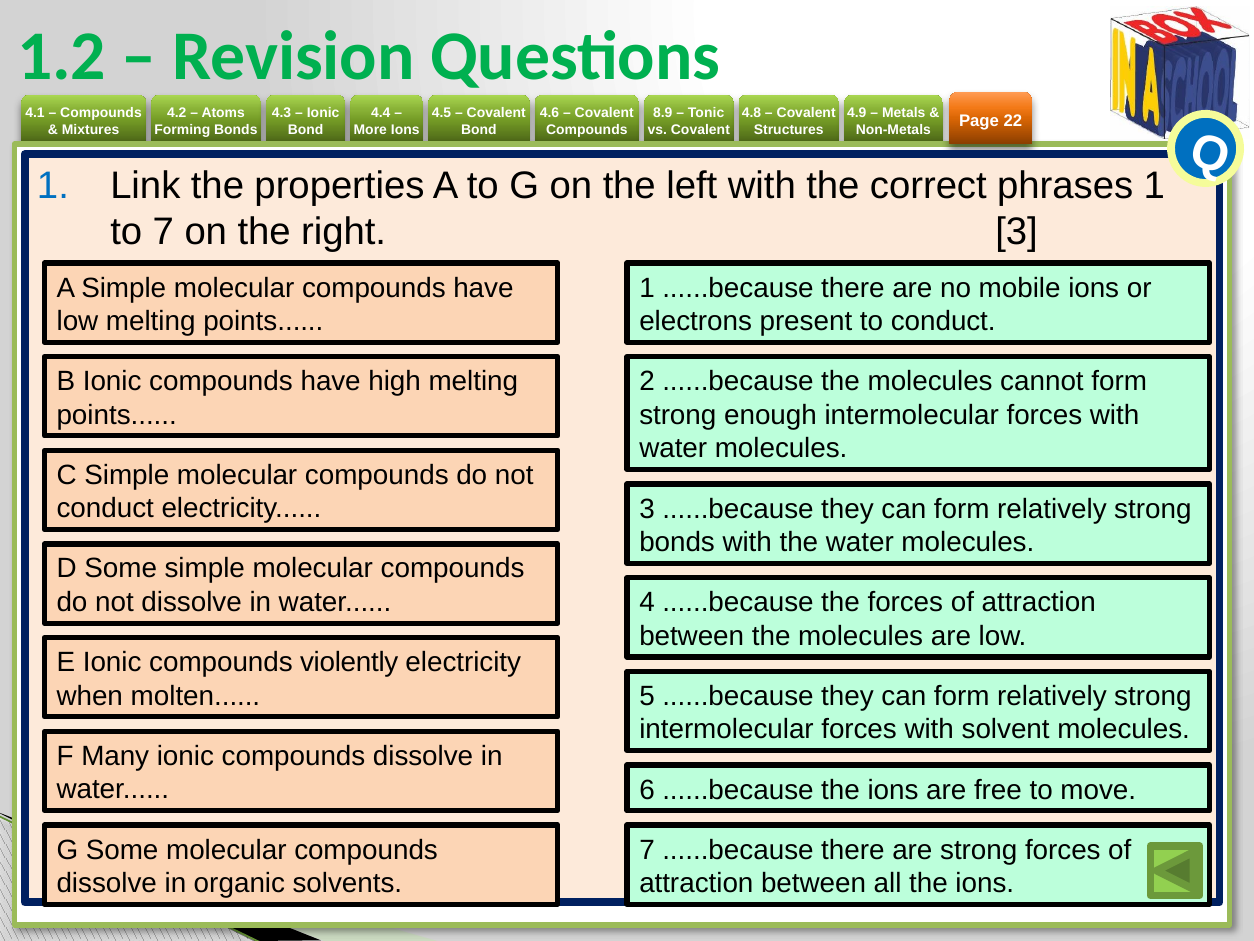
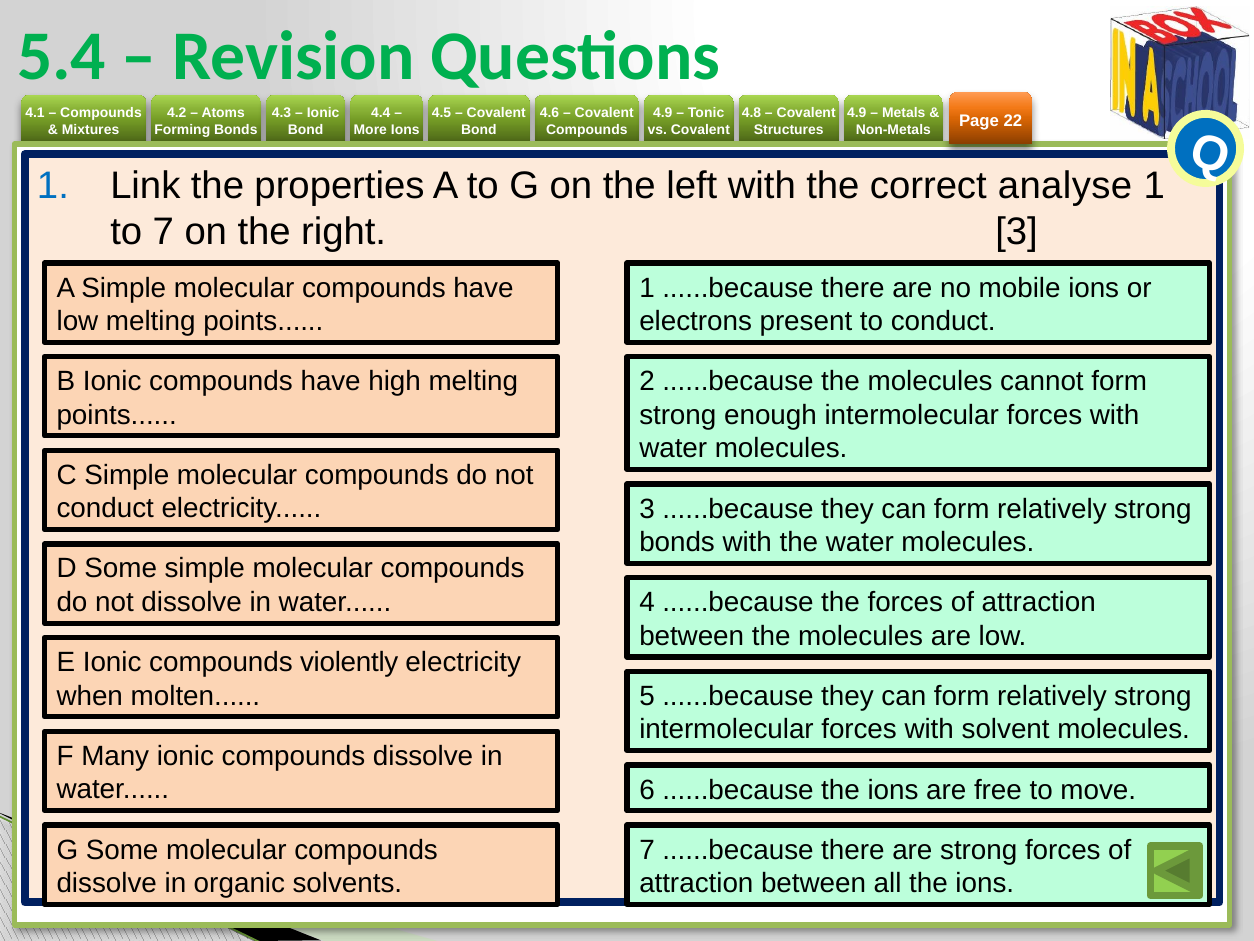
1.2: 1.2 -> 5.4
8.9 at (663, 113): 8.9 -> 4.9
phrases: phrases -> analyse
